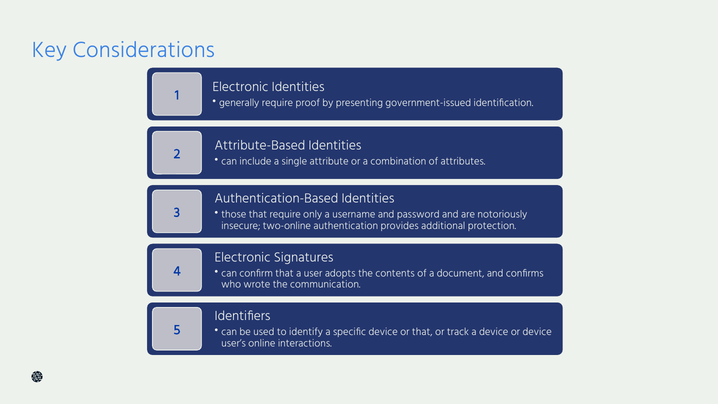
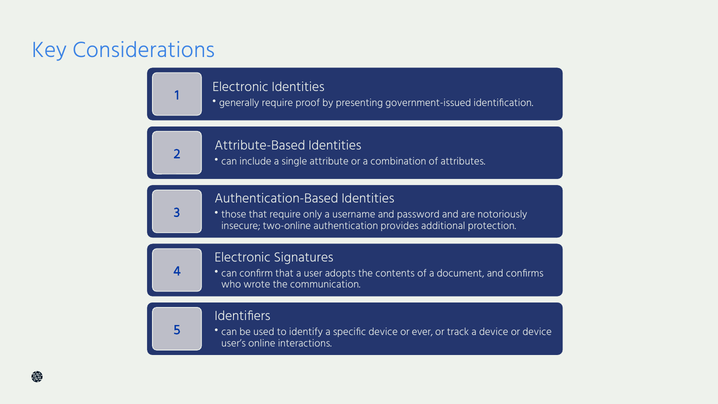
or that: that -> ever
